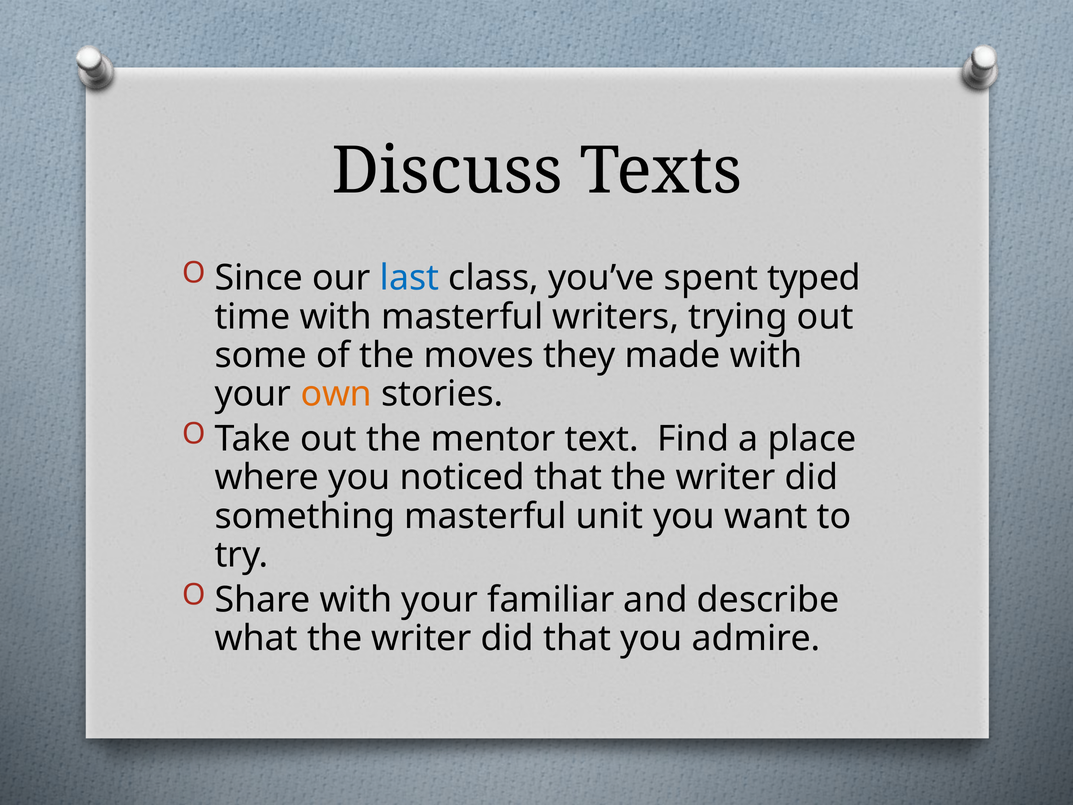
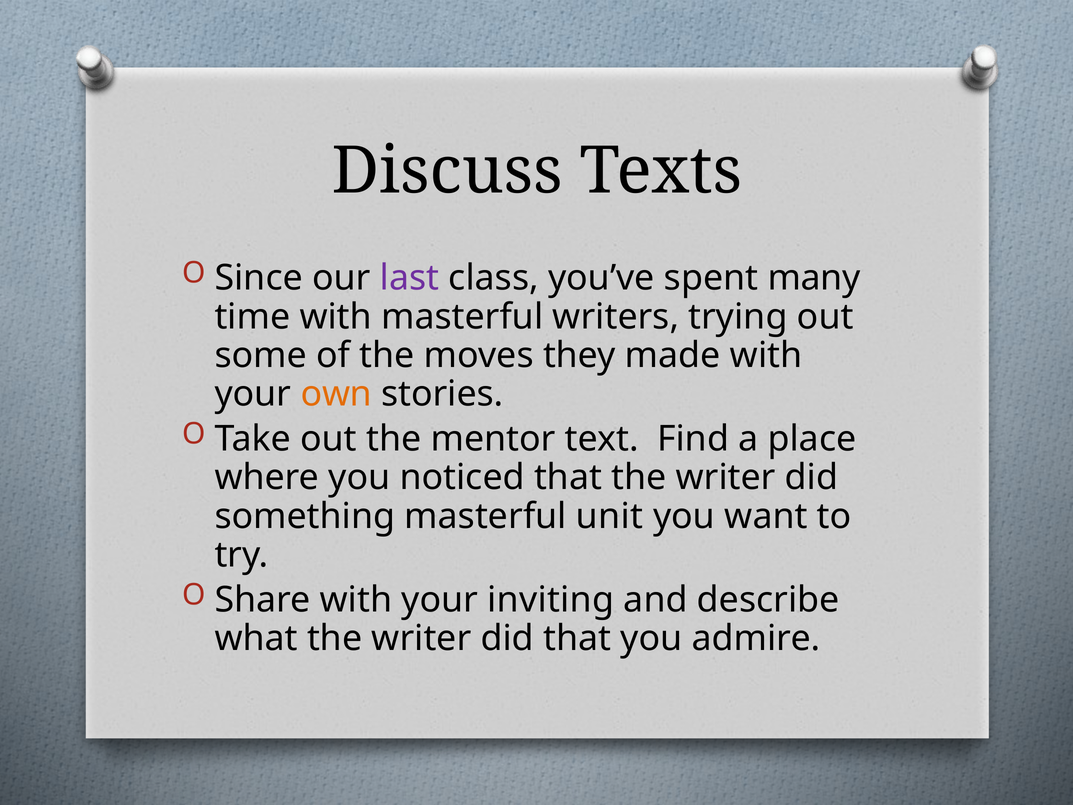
last colour: blue -> purple
typed: typed -> many
familiar: familiar -> inviting
